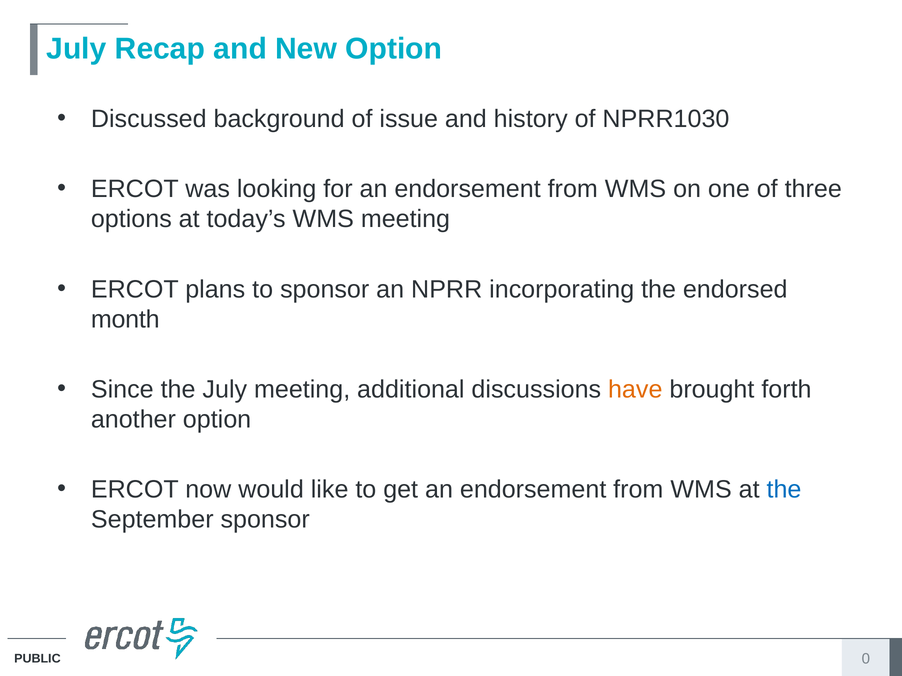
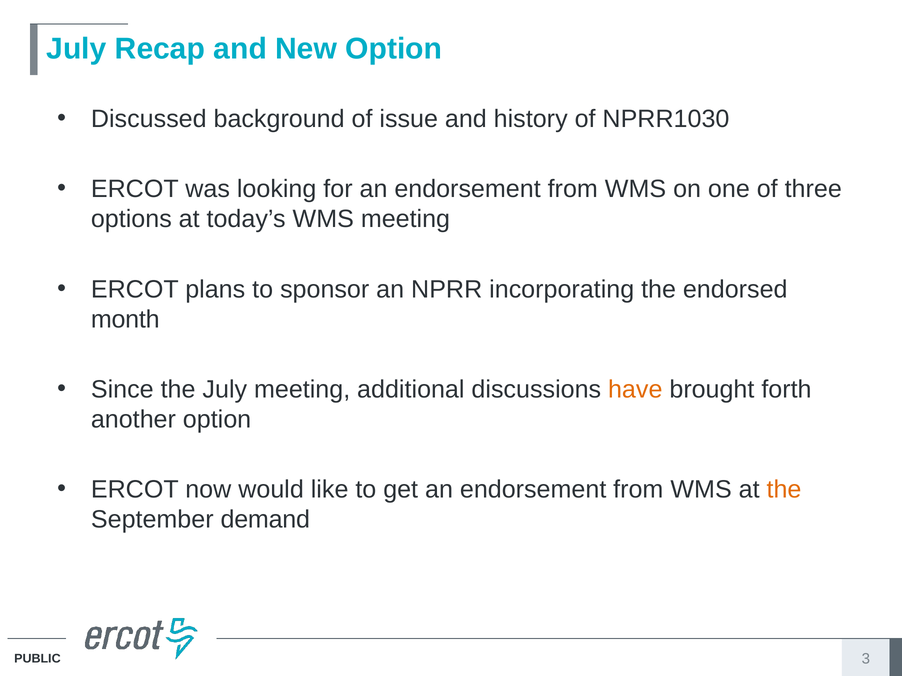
the at (784, 490) colour: blue -> orange
September sponsor: sponsor -> demand
0: 0 -> 3
